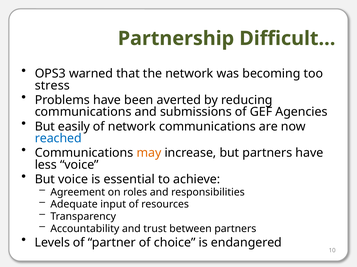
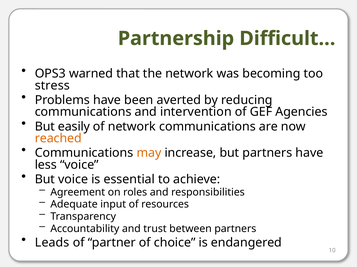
submissions: submissions -> intervention
reached colour: blue -> orange
Levels: Levels -> Leads
